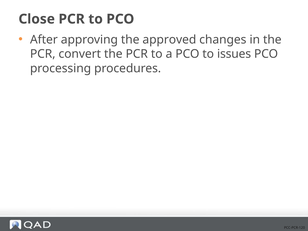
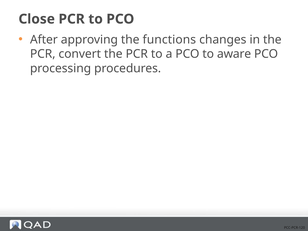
approved: approved -> functions
issues: issues -> aware
